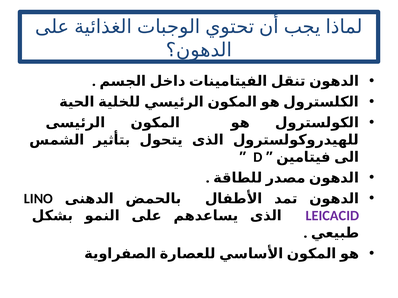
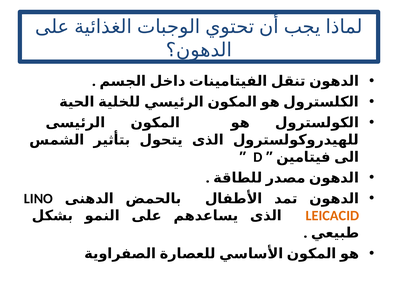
LEICACID colour: purple -> orange
